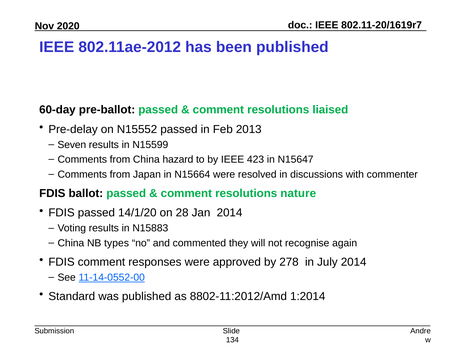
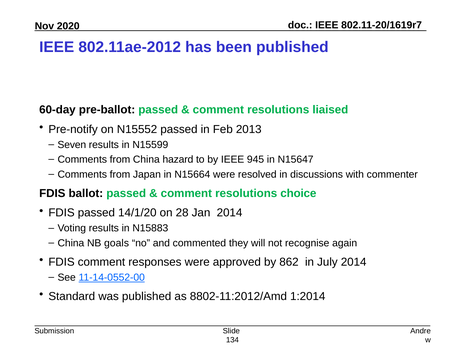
Pre-delay: Pre-delay -> Pre-notify
423: 423 -> 945
nature: nature -> choice
types: types -> goals
278: 278 -> 862
